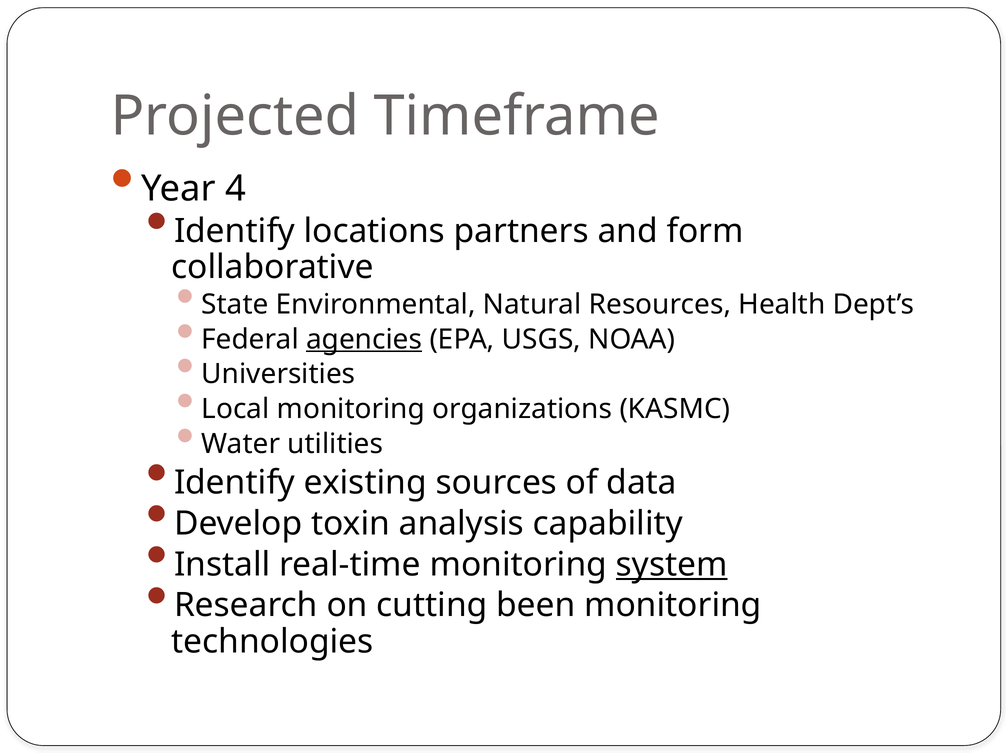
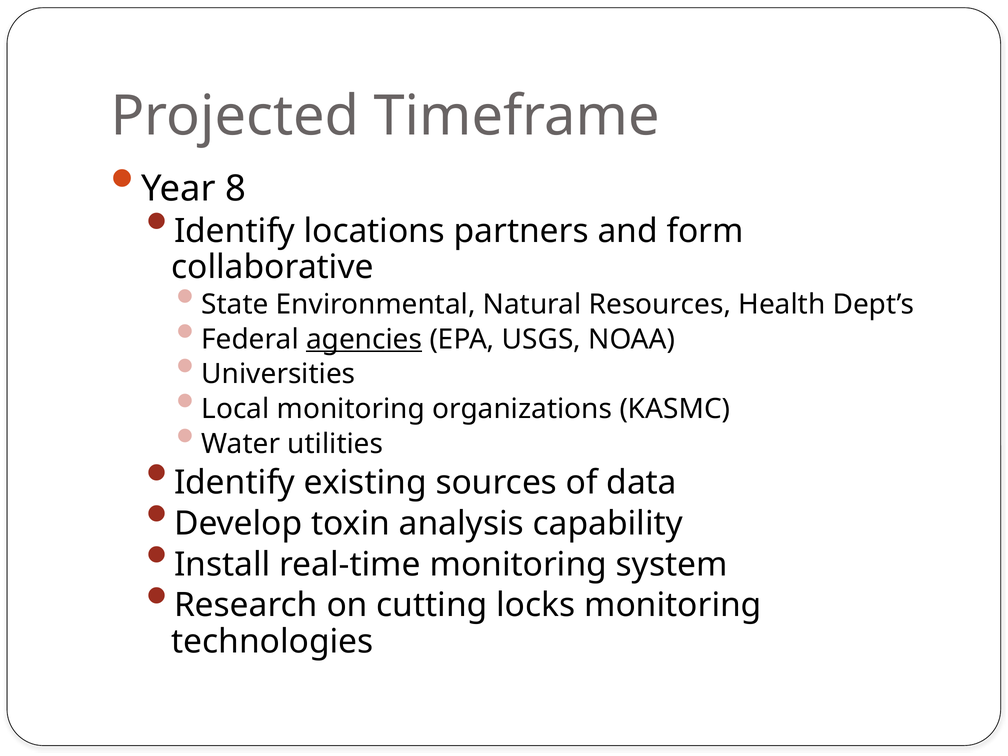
4: 4 -> 8
system underline: present -> none
been: been -> locks
